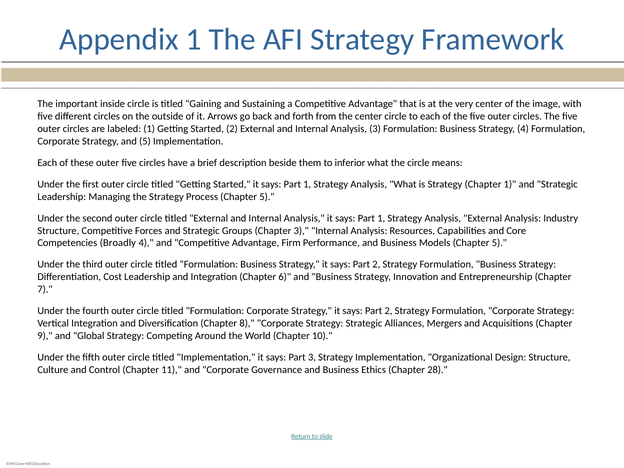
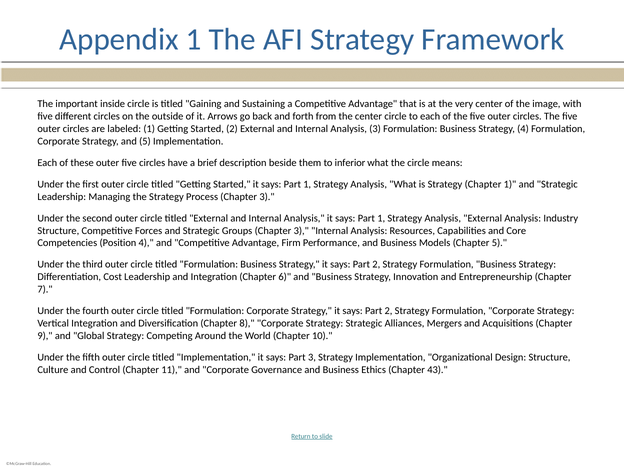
Process Chapter 5: 5 -> 3
Broadly: Broadly -> Position
28: 28 -> 43
